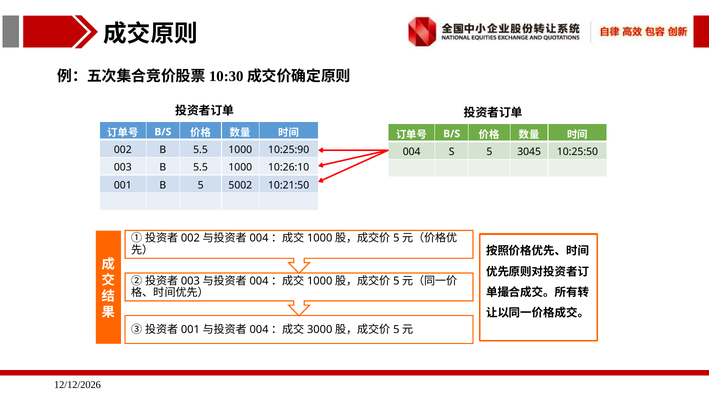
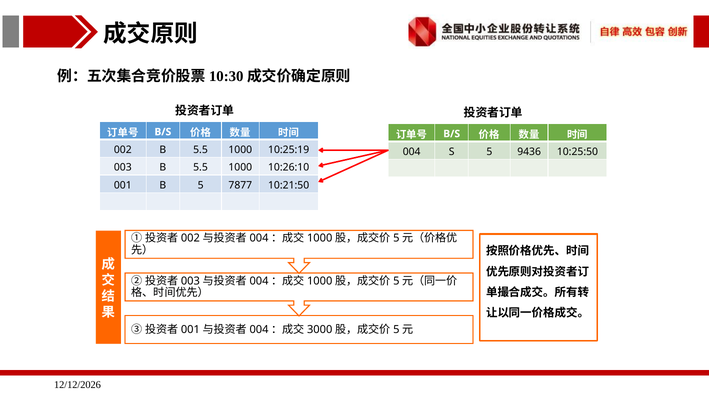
10:25:90: 10:25:90 -> 10:25:19
3045: 3045 -> 9436
5002: 5002 -> 7877
